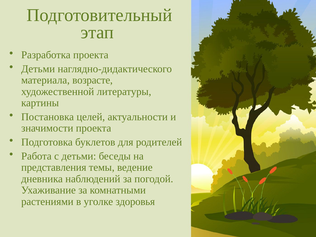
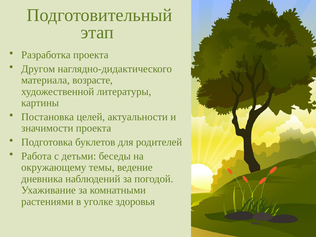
Детьми at (38, 69): Детьми -> Другом
представления: представления -> окружающему
